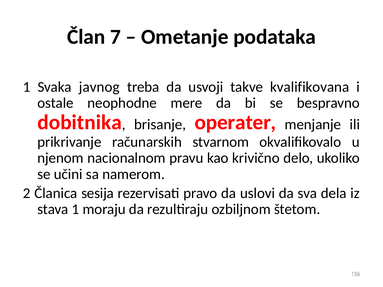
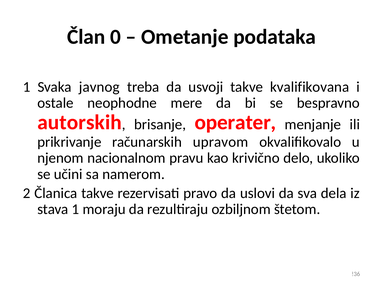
7: 7 -> 0
dobitnika: dobitnika -> autorskih
stvarnom: stvarnom -> upravom
Članica sesija: sesija -> takve
